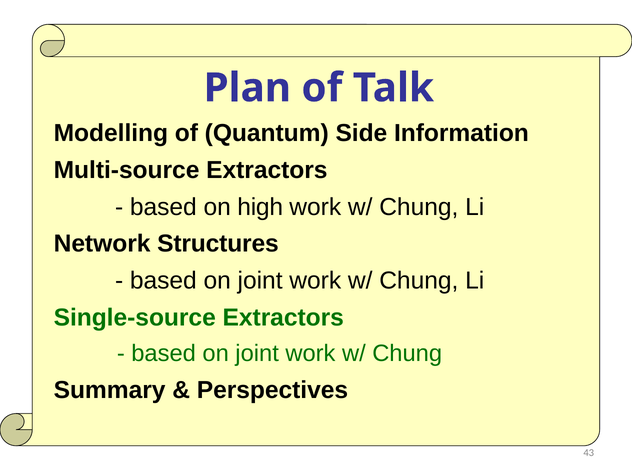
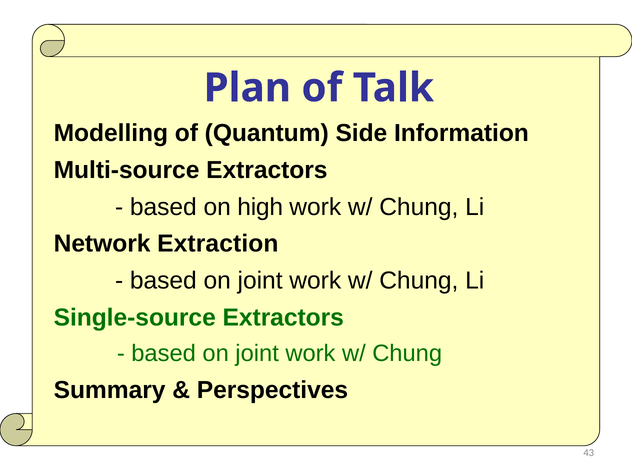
Structures: Structures -> Extraction
